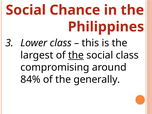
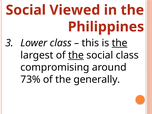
Chance: Chance -> Viewed
the at (120, 43) underline: none -> present
84%: 84% -> 73%
